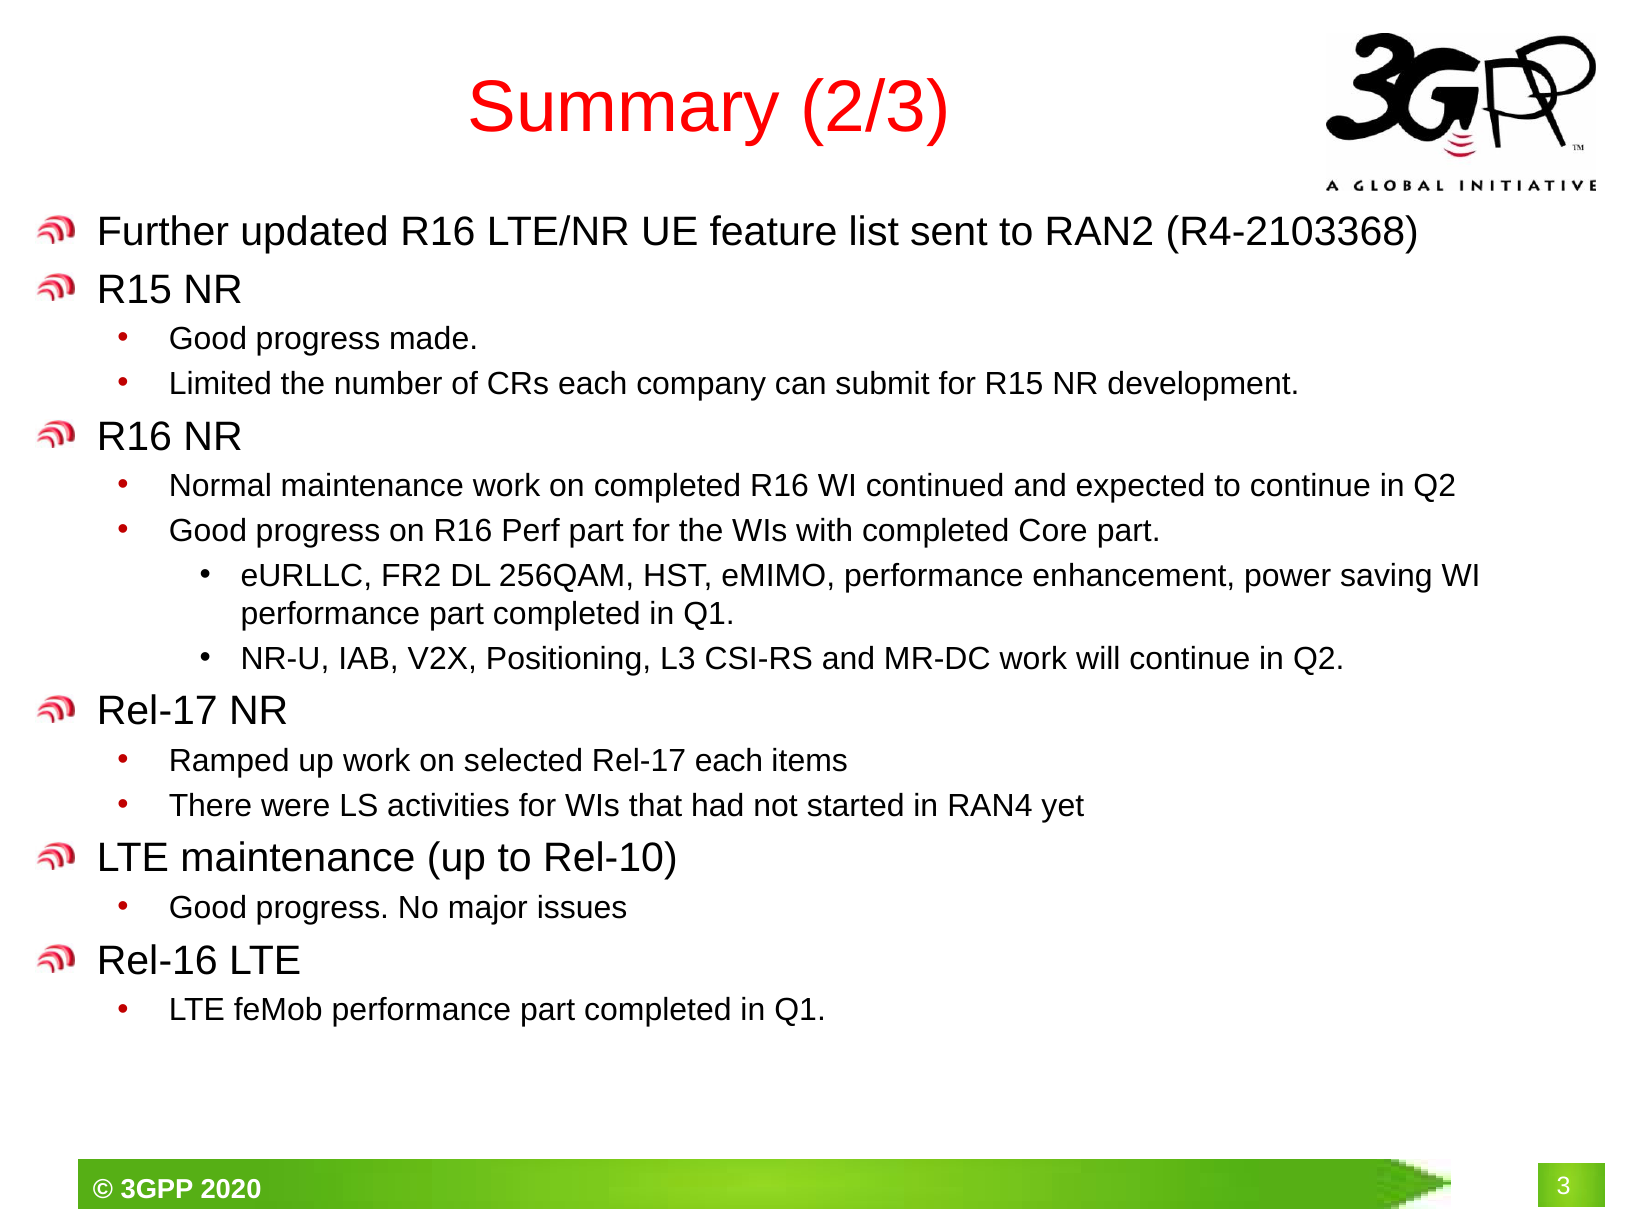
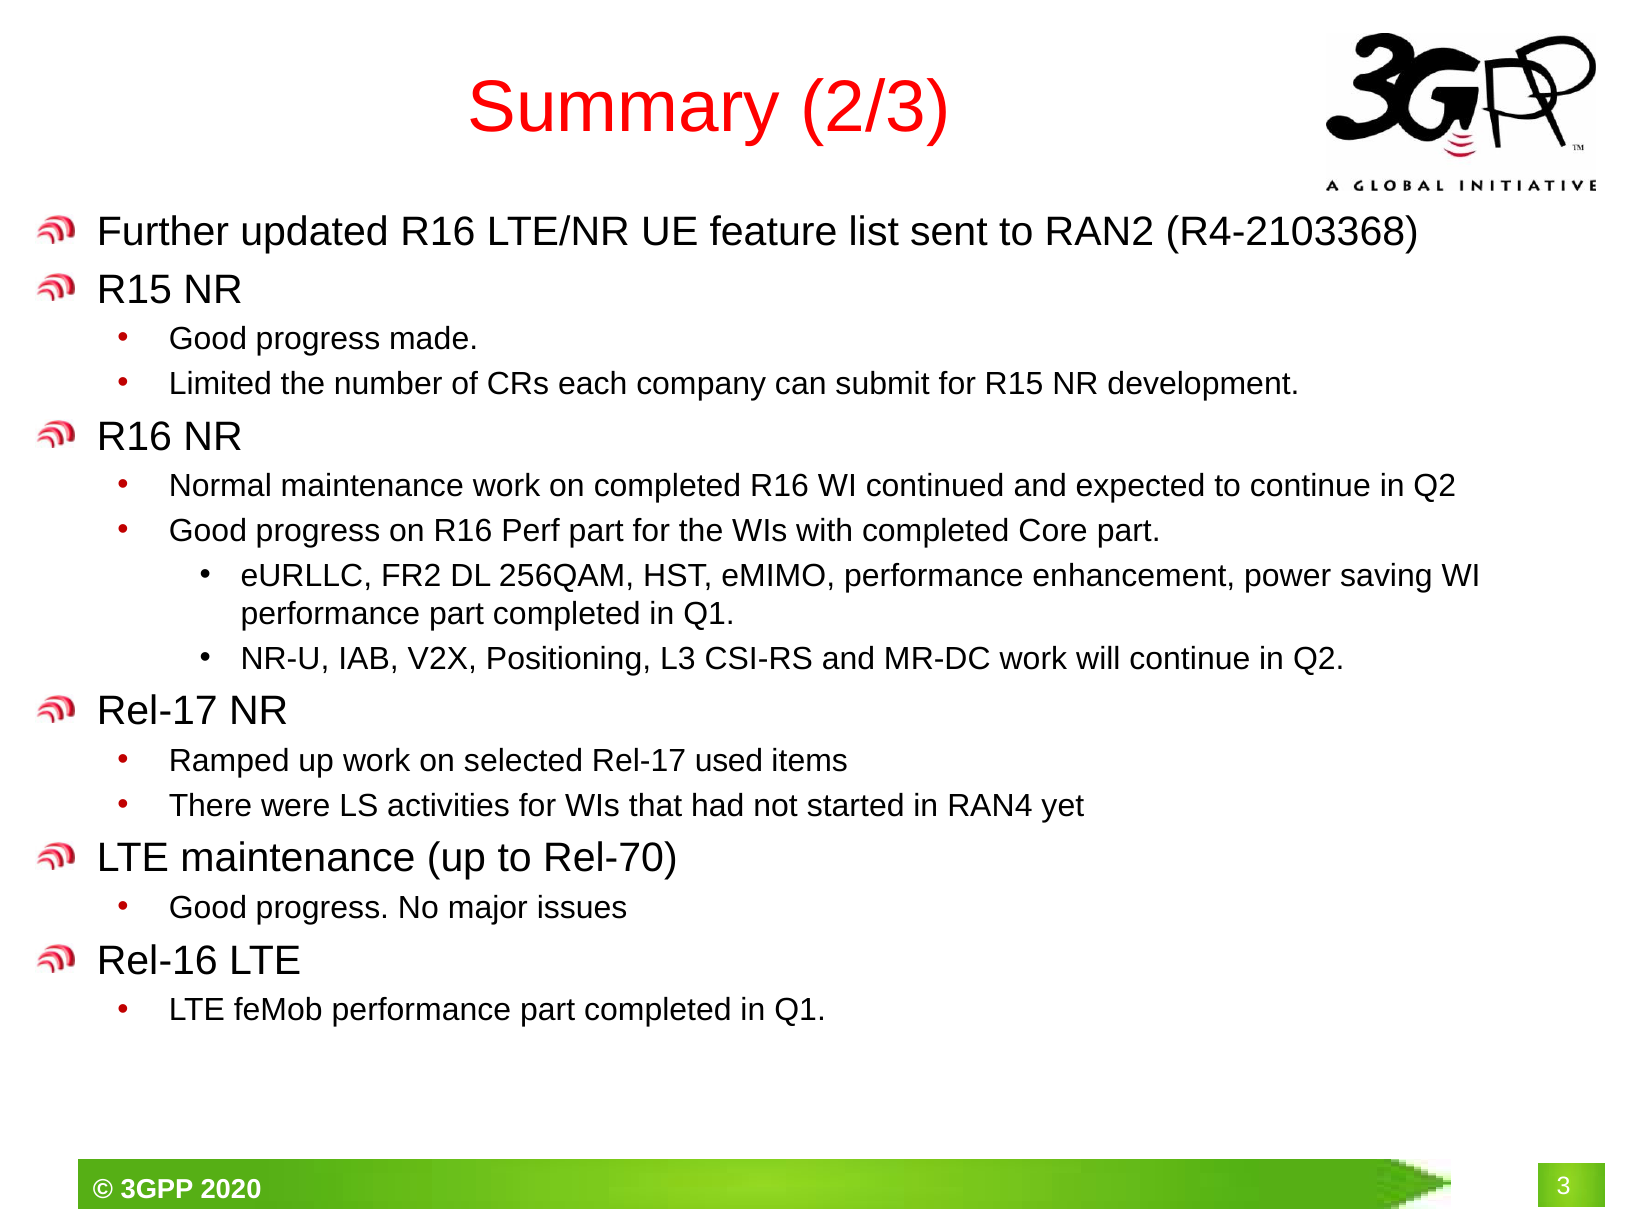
Rel-17 each: each -> used
Rel-10: Rel-10 -> Rel-70
